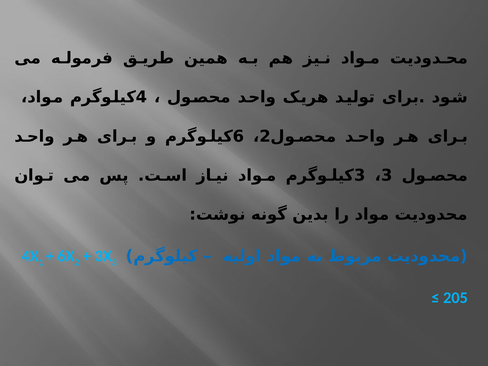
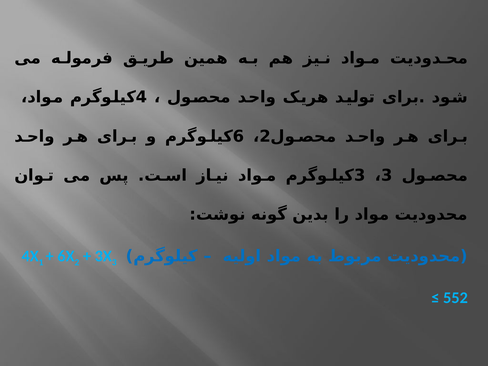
205: 205 -> 552
